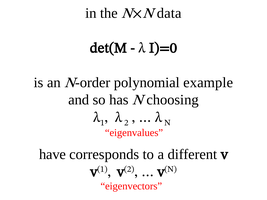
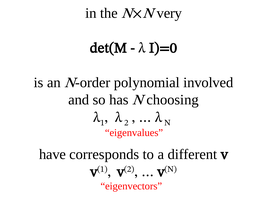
data: data -> very
example: example -> involved
